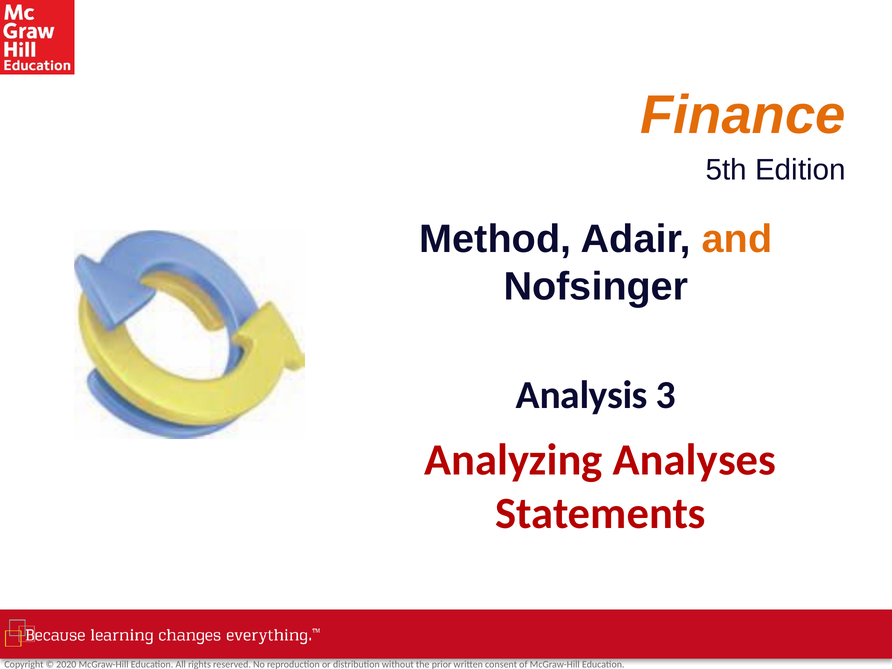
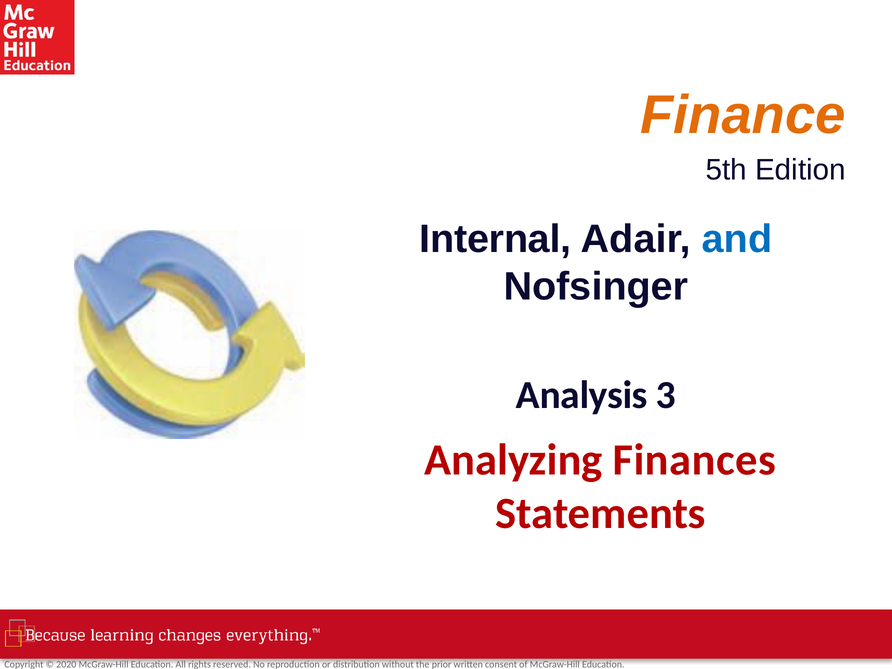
Method: Method -> Internal
and colour: orange -> blue
Analyses: Analyses -> Finances
